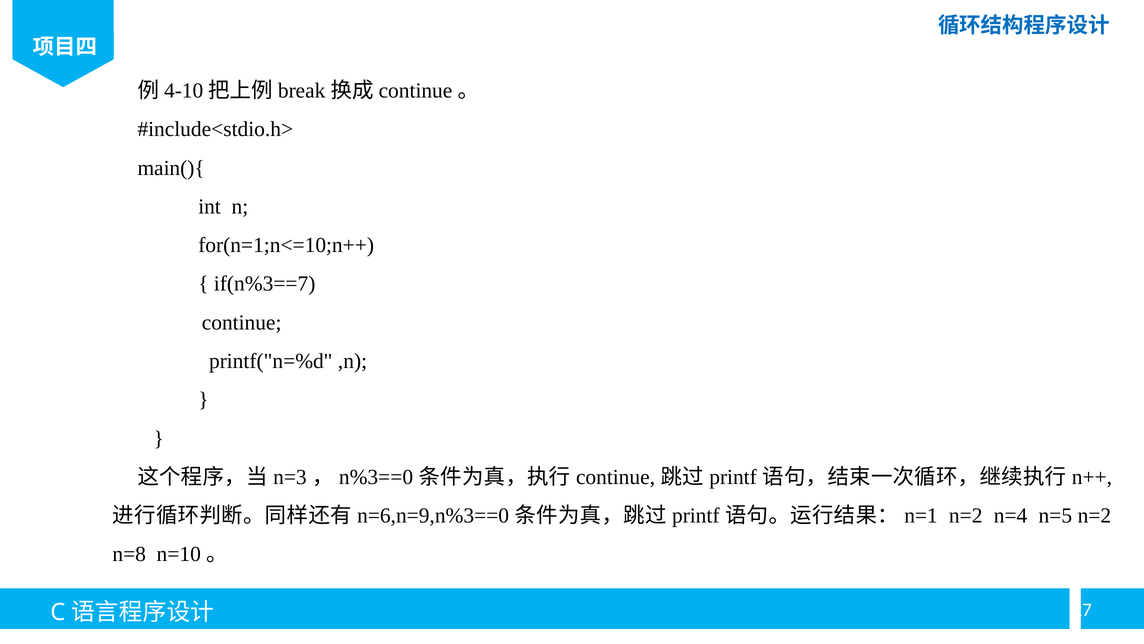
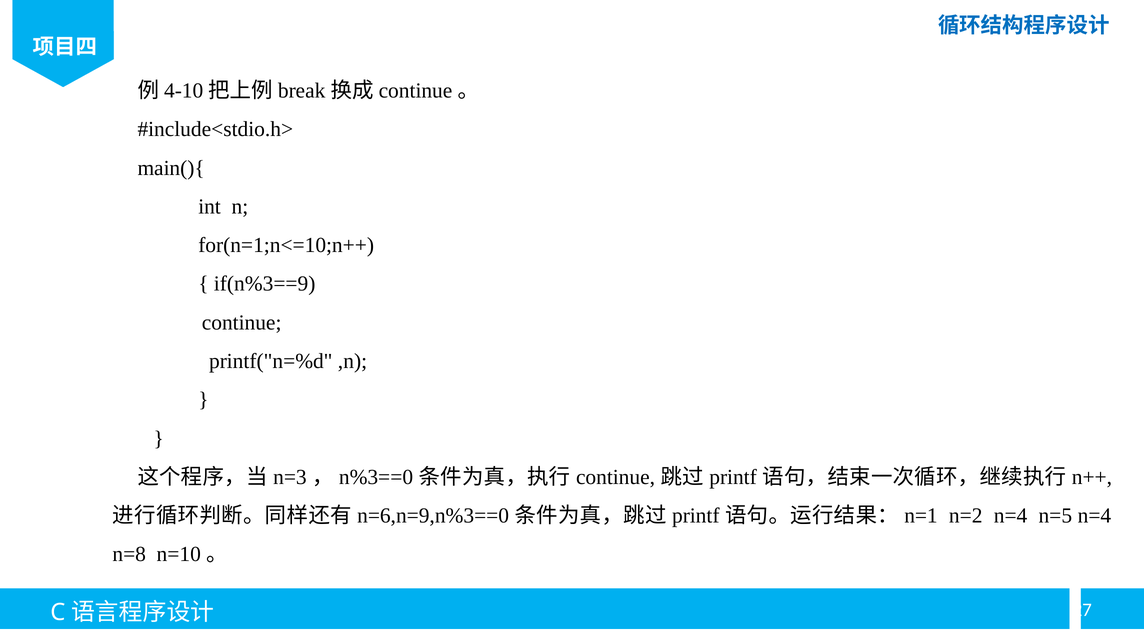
if(n%3==7: if(n%3==7 -> if(n%3==9
n=5 n=2: n=2 -> n=4
